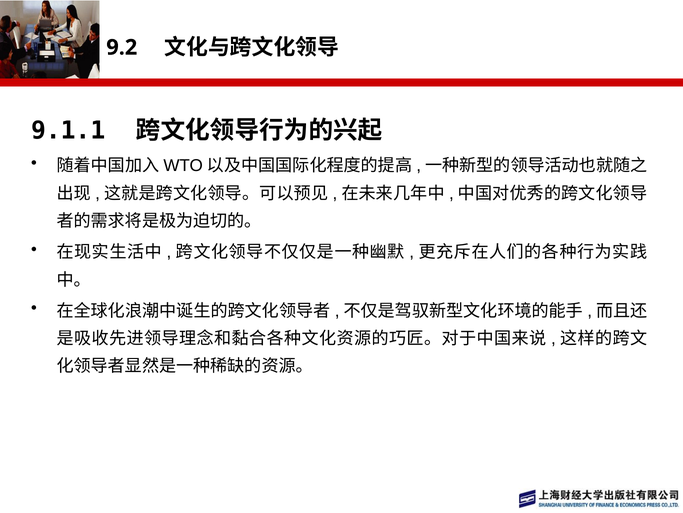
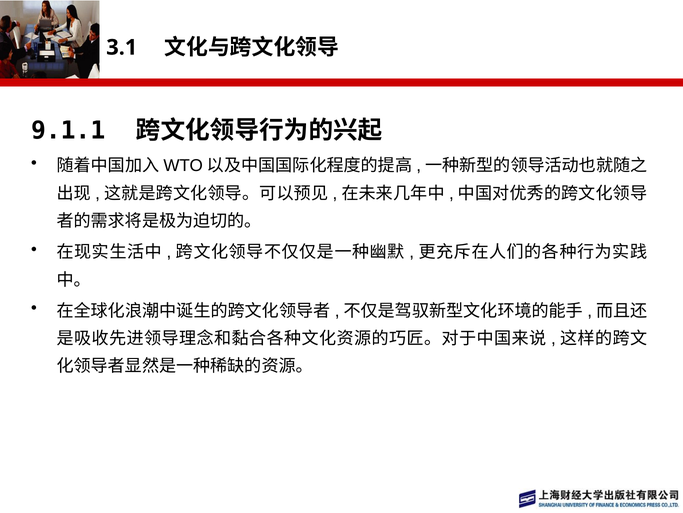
9.2: 9.2 -> 3.1
